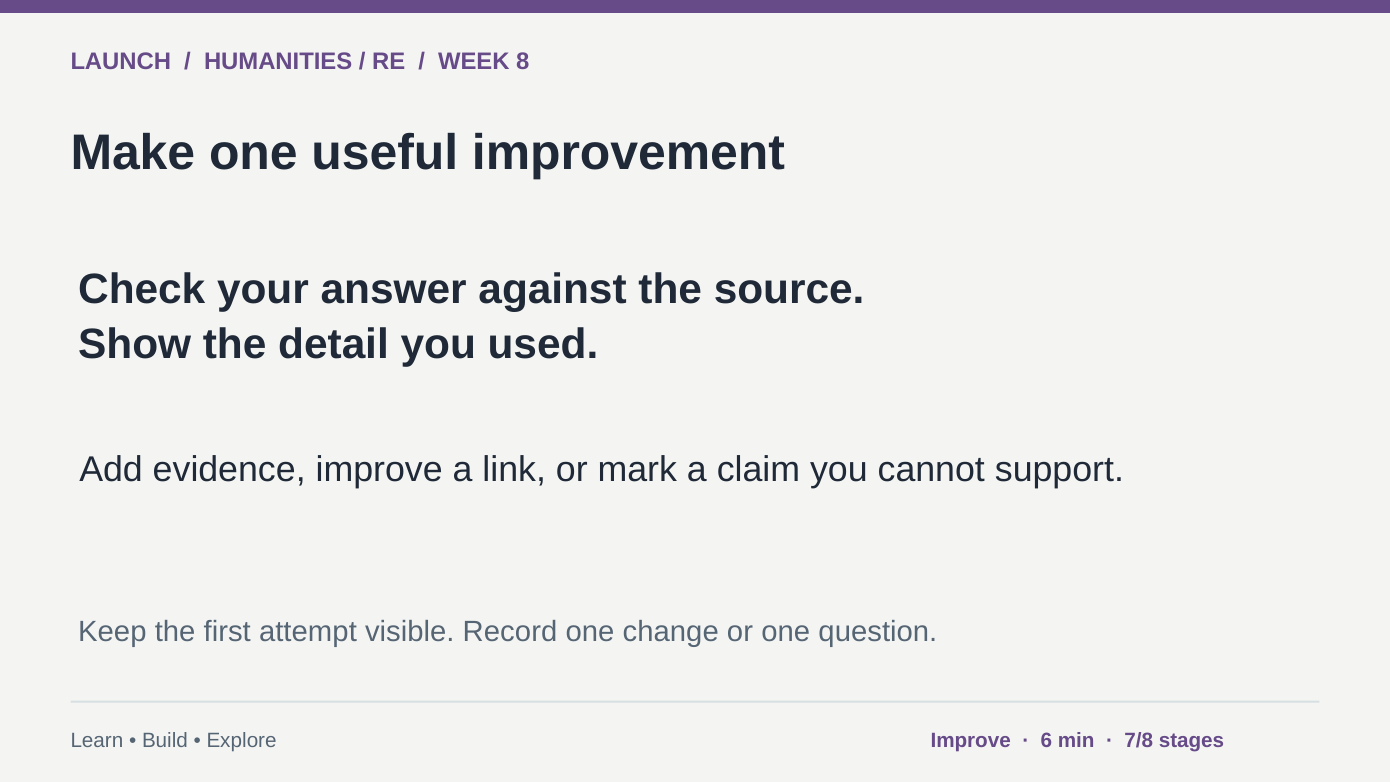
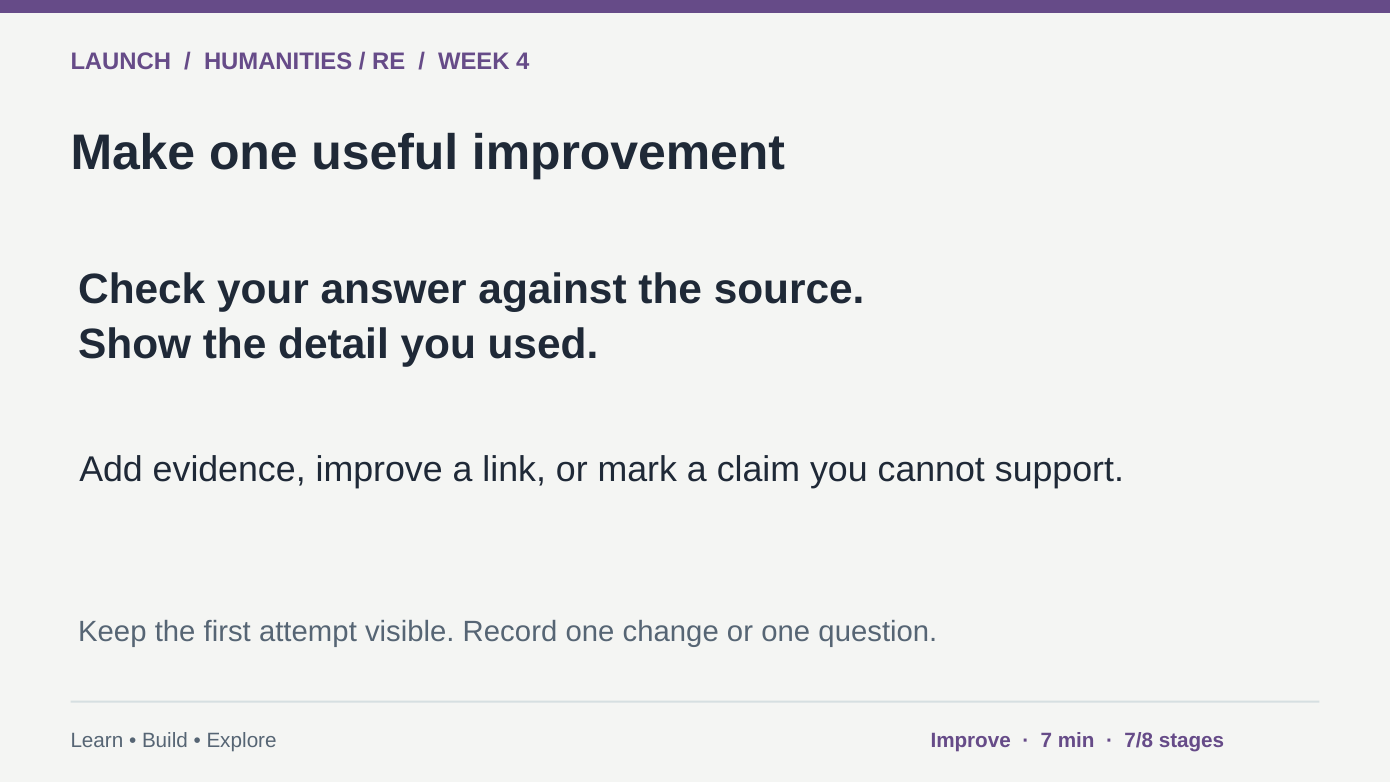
8: 8 -> 4
6: 6 -> 7
